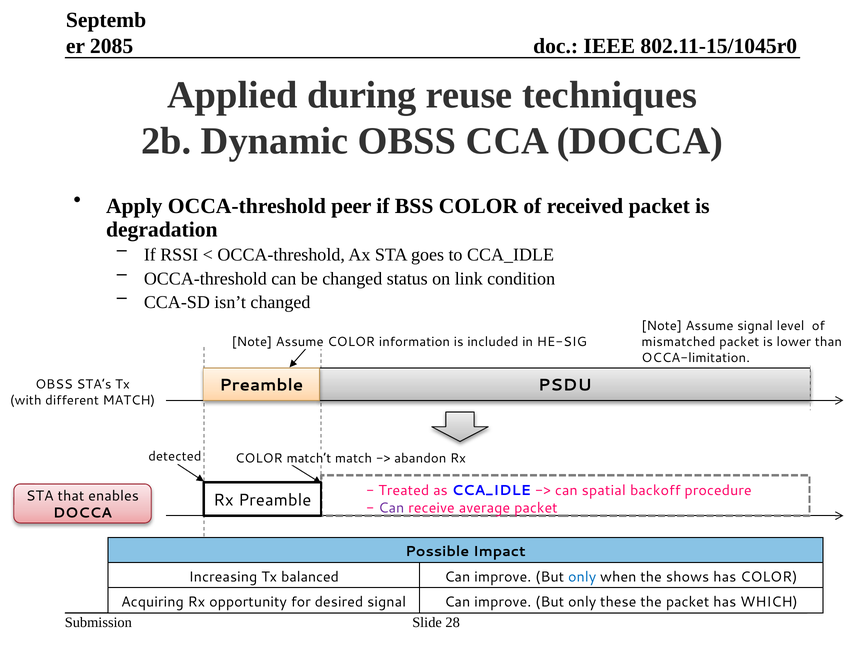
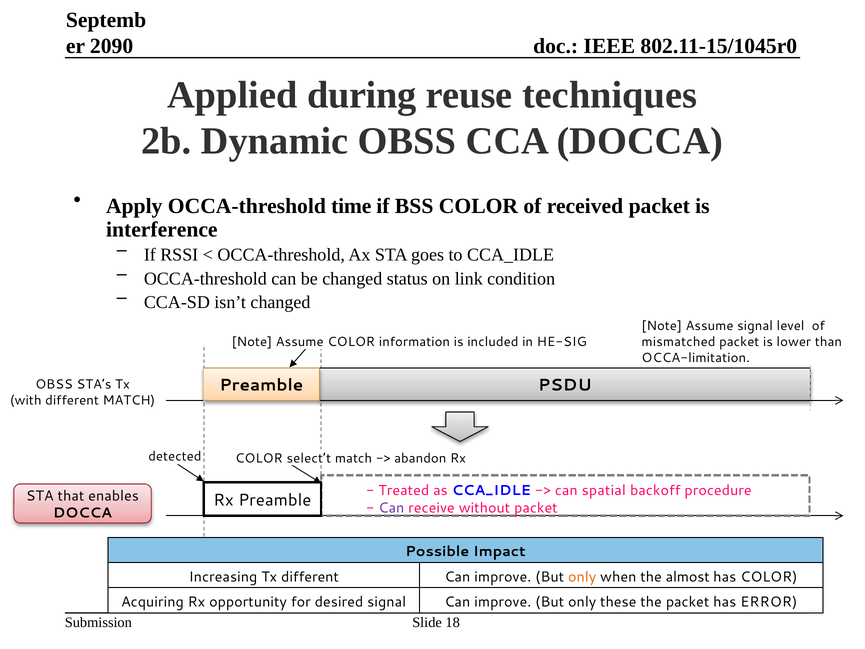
2085: 2085 -> 2090
peer: peer -> time
degradation: degradation -> interference
match’t: match’t -> select’t
average: average -> without
Tx balanced: balanced -> different
only at (582, 577) colour: blue -> orange
shows: shows -> almost
WHICH: WHICH -> ERROR
28: 28 -> 18
